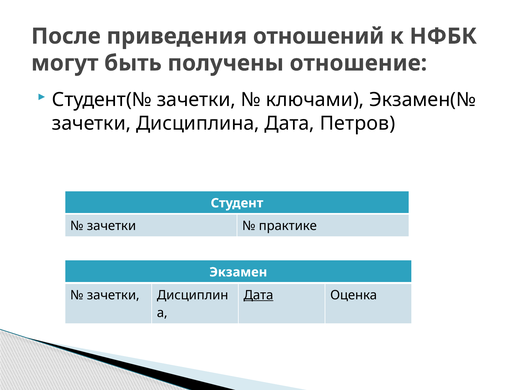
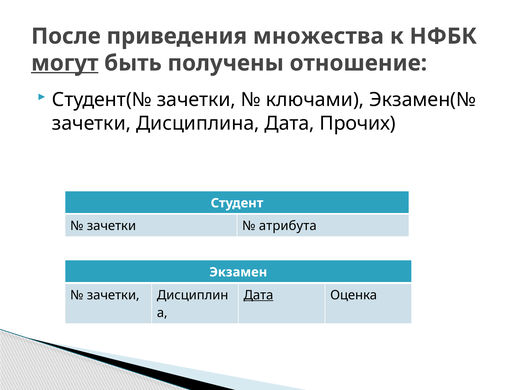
отношений: отношений -> множества
могут underline: none -> present
Петров: Петров -> Прочих
практике: практике -> атрибута
